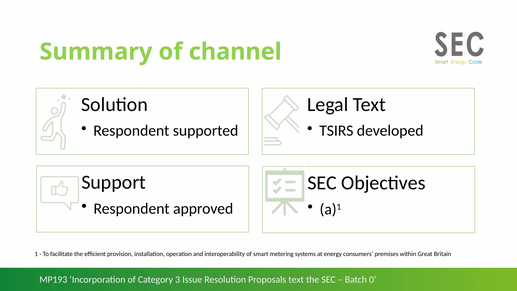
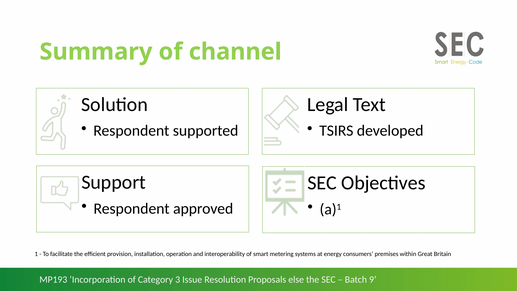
Proposals text: text -> else
0: 0 -> 9
